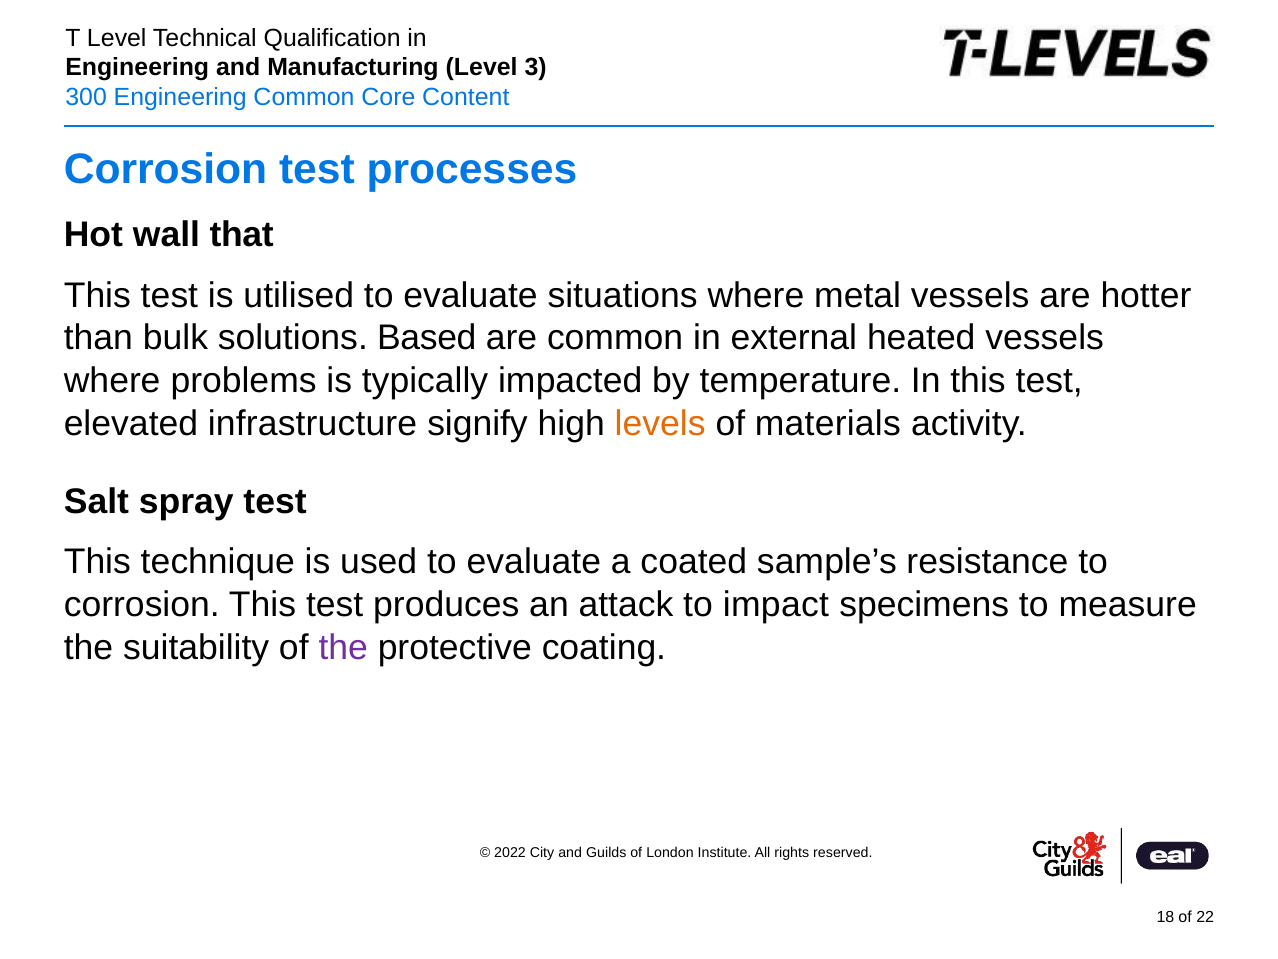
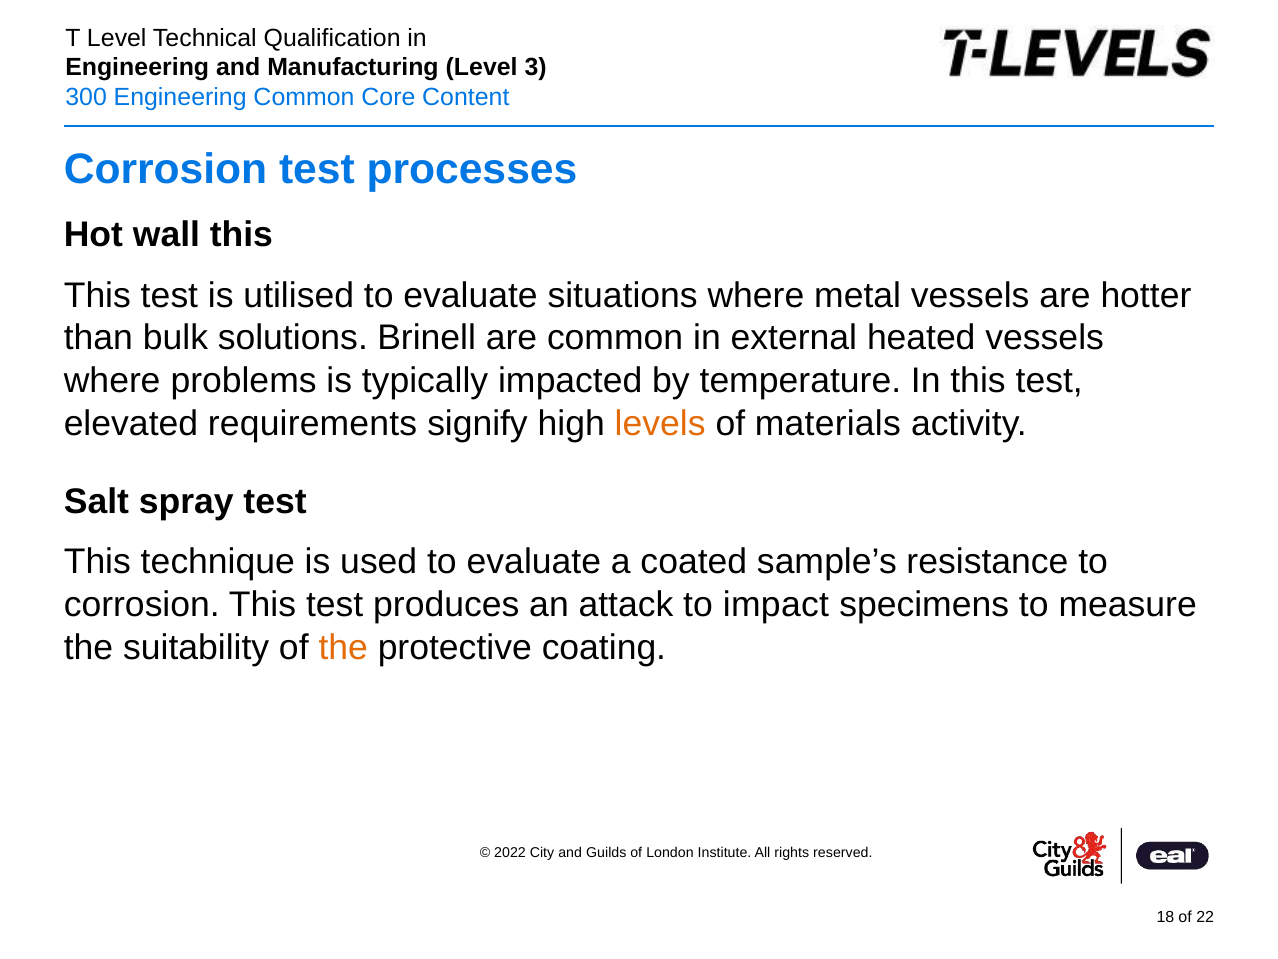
wall that: that -> this
Based: Based -> Brinell
infrastructure: infrastructure -> requirements
the at (343, 647) colour: purple -> orange
